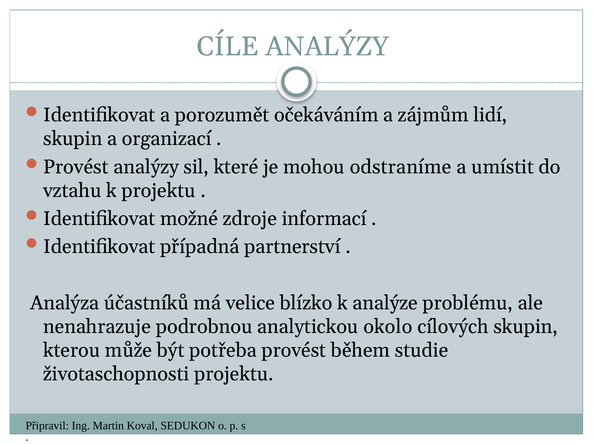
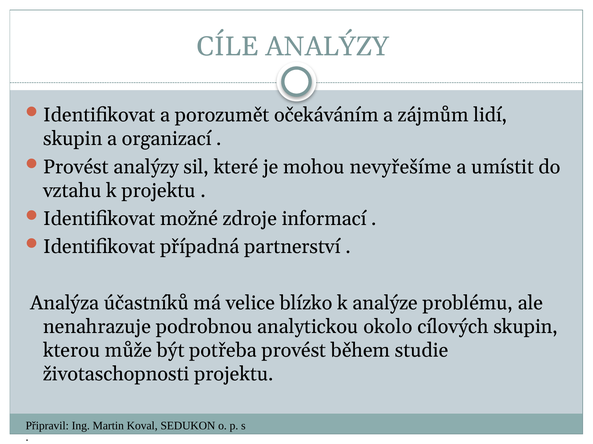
odstraníme: odstraníme -> nevyřešíme
